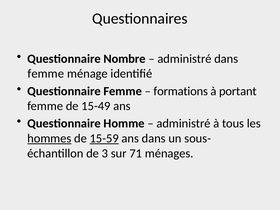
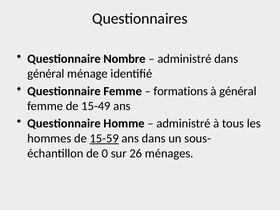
femme at (46, 74): femme -> général
à portant: portant -> général
hommes underline: present -> none
3: 3 -> 0
71: 71 -> 26
